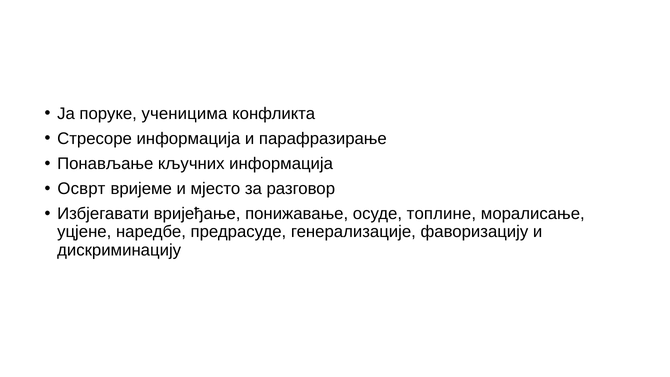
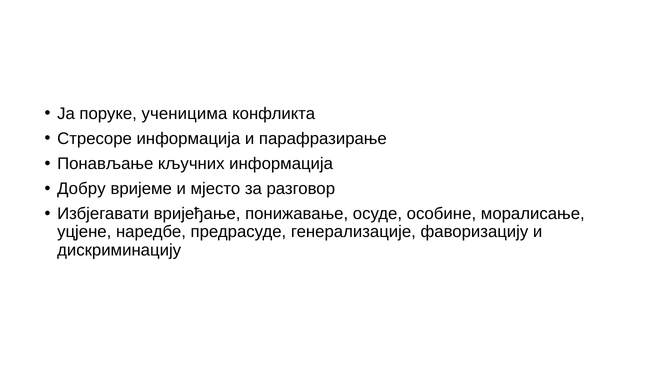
Осврт: Осврт -> Добру
топлине: топлине -> особине
